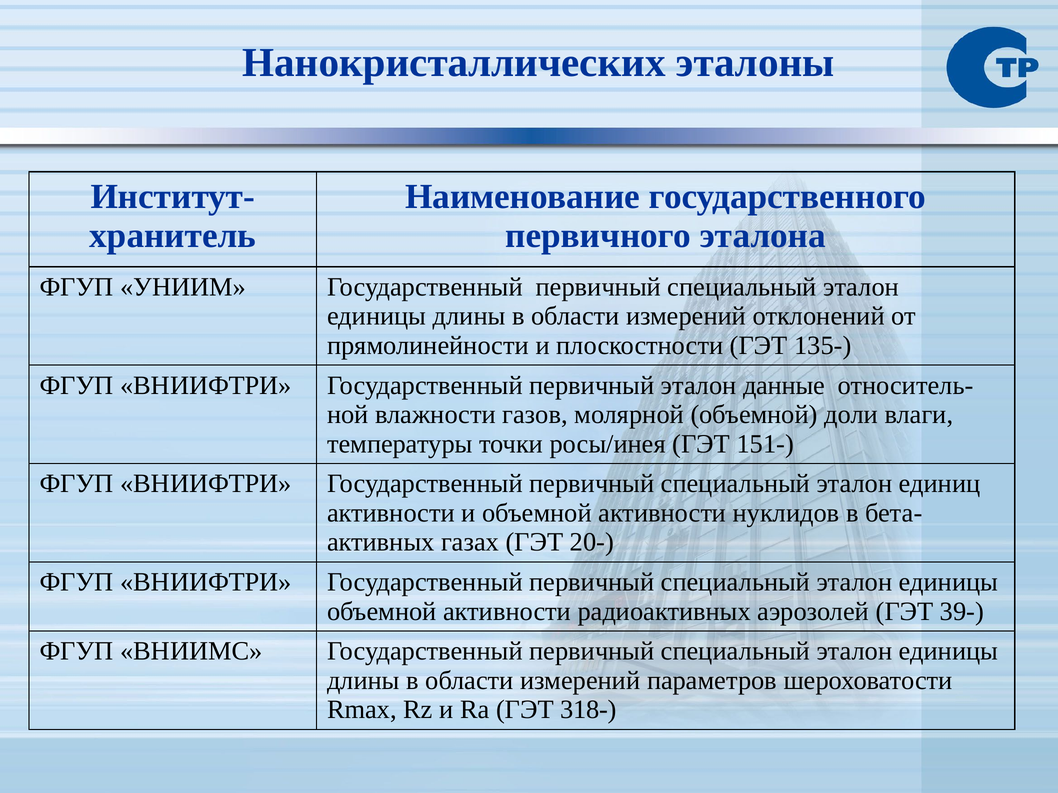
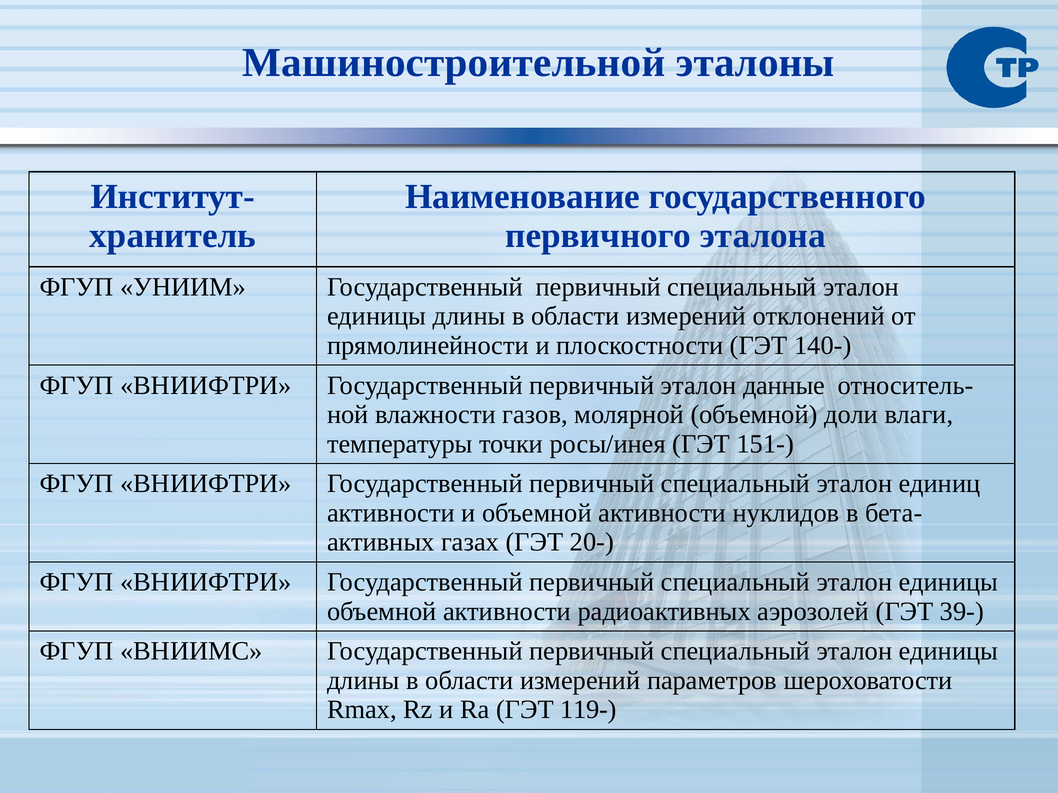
Нанокристаллических: Нанокристаллических -> Машиностроительной
135-: 135- -> 140-
318-: 318- -> 119-
